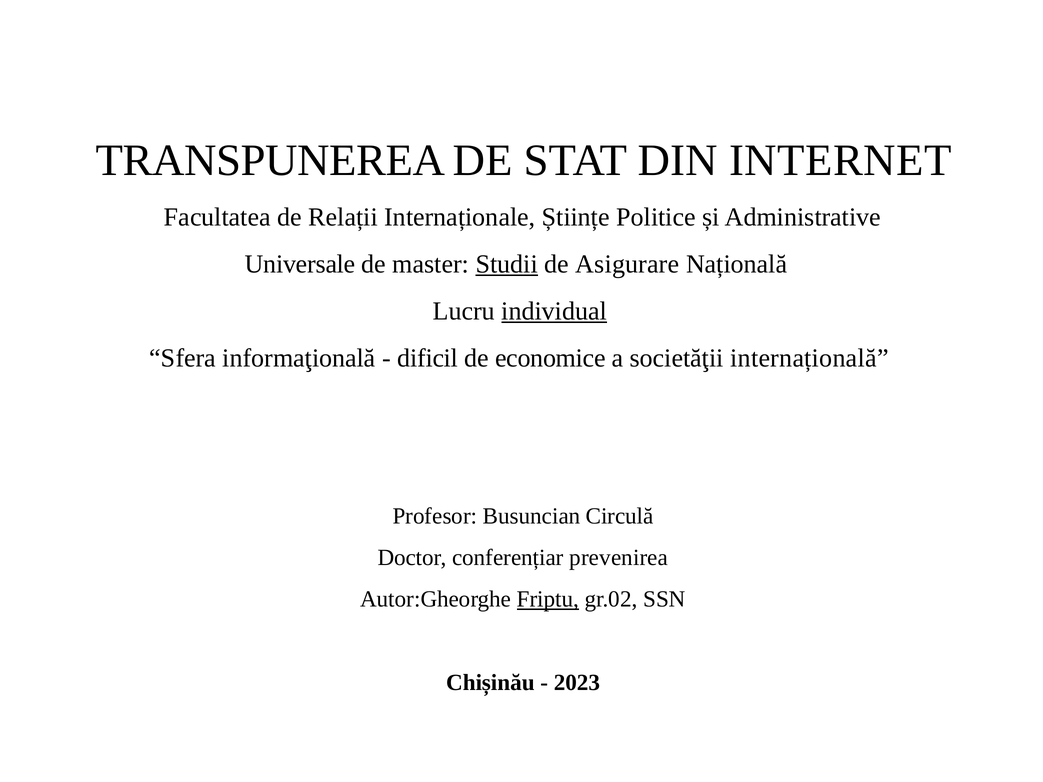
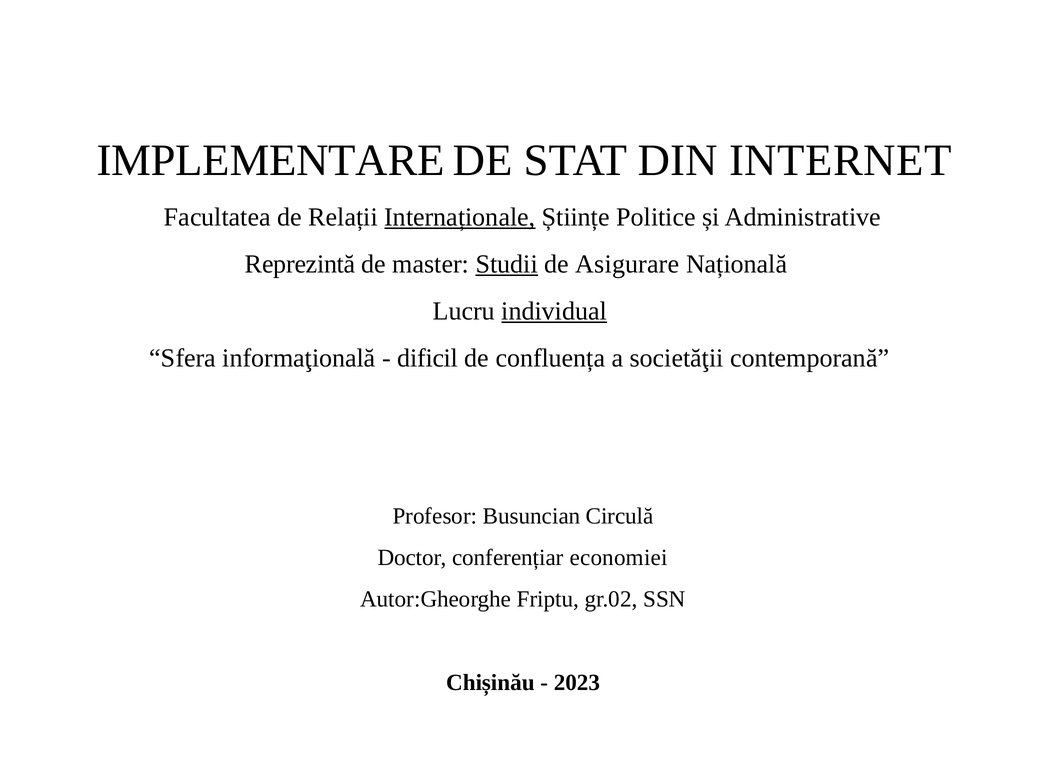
TRANSPUNEREA: TRANSPUNEREA -> IMPLEMENTARE
Internaționale underline: none -> present
Universale: Universale -> Reprezintă
economice: economice -> confluența
internațională: internațională -> contemporană
prevenirea: prevenirea -> economiei
Friptu underline: present -> none
